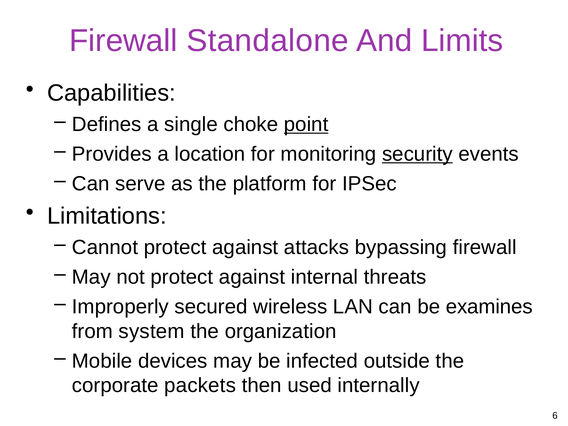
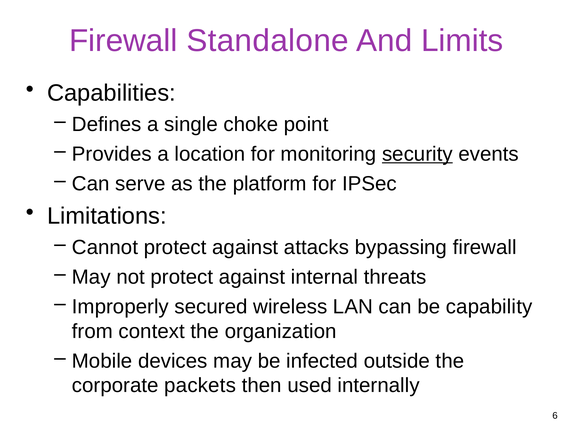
point underline: present -> none
examines: examines -> capability
system: system -> context
